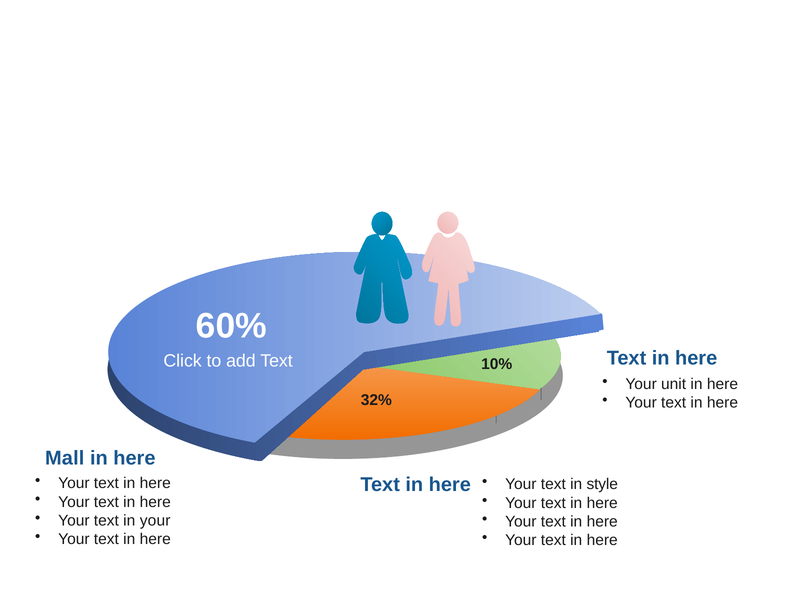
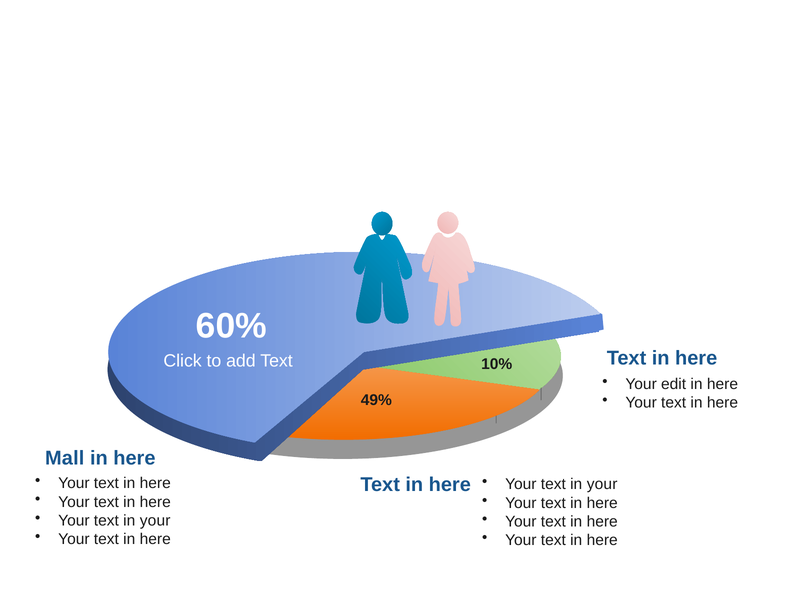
Your unit: unit -> edit
32%: 32% -> 49%
style at (602, 485): style -> your
